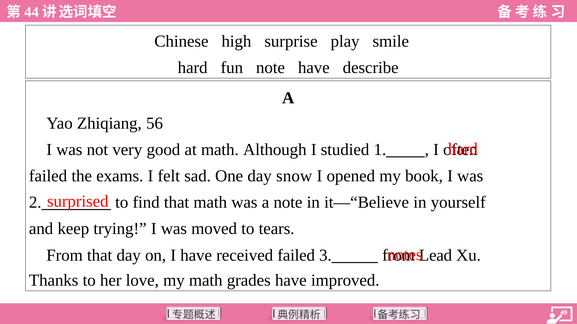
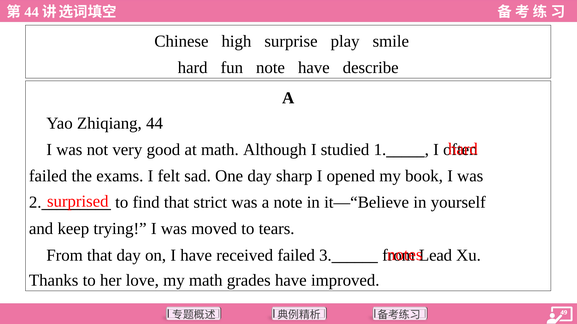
56: 56 -> 44
snow: snow -> sharp
that math: math -> strict
